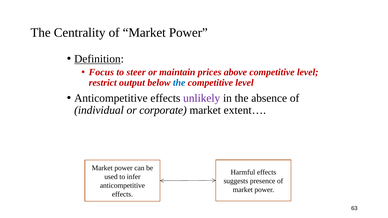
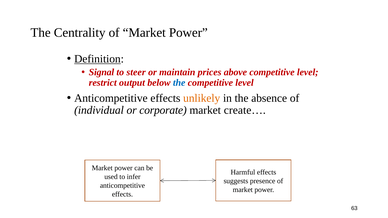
Focus: Focus -> Signal
unlikely colour: purple -> orange
extent…: extent… -> create…
